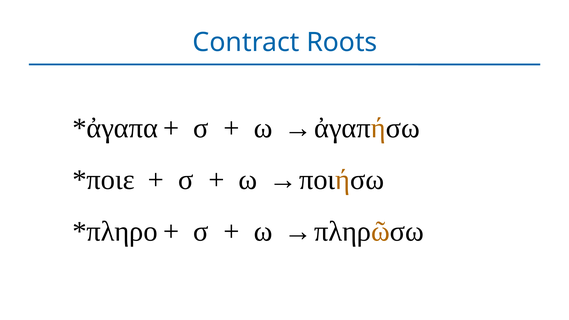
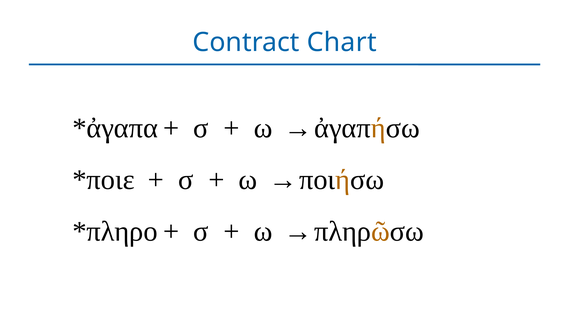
Roots: Roots -> Chart
